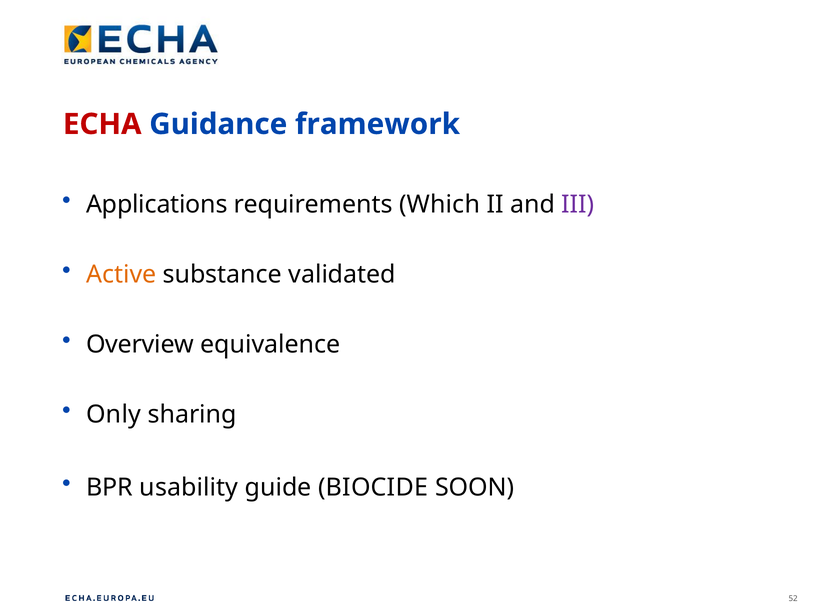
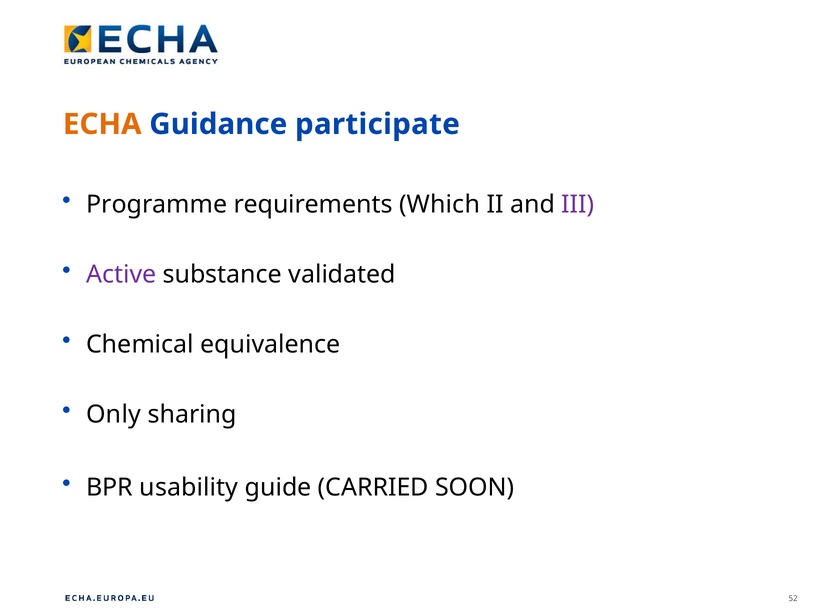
ECHA colour: red -> orange
framework: framework -> participate
Applications: Applications -> Programme
Active colour: orange -> purple
Overview: Overview -> Chemical
BIOCIDE: BIOCIDE -> CARRIED
